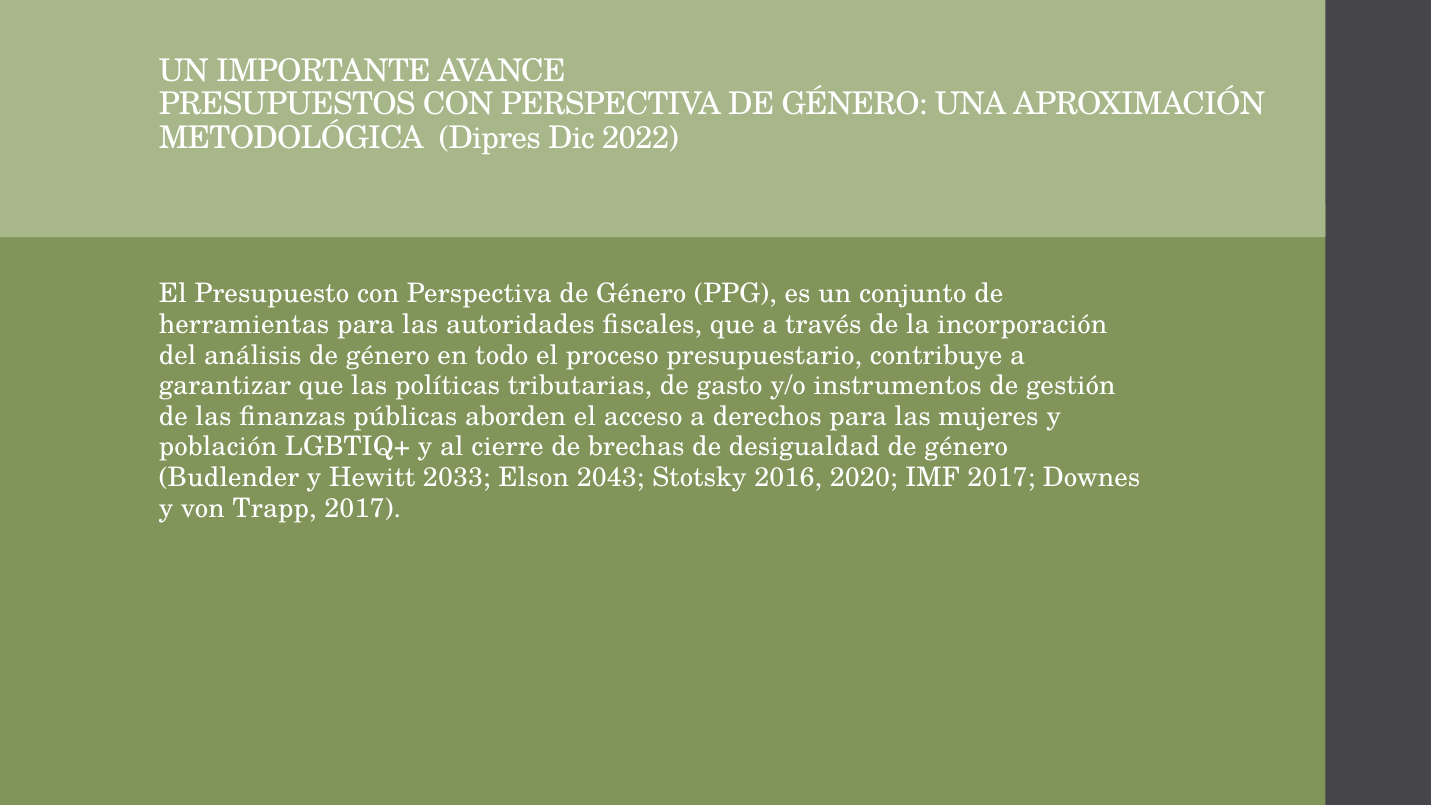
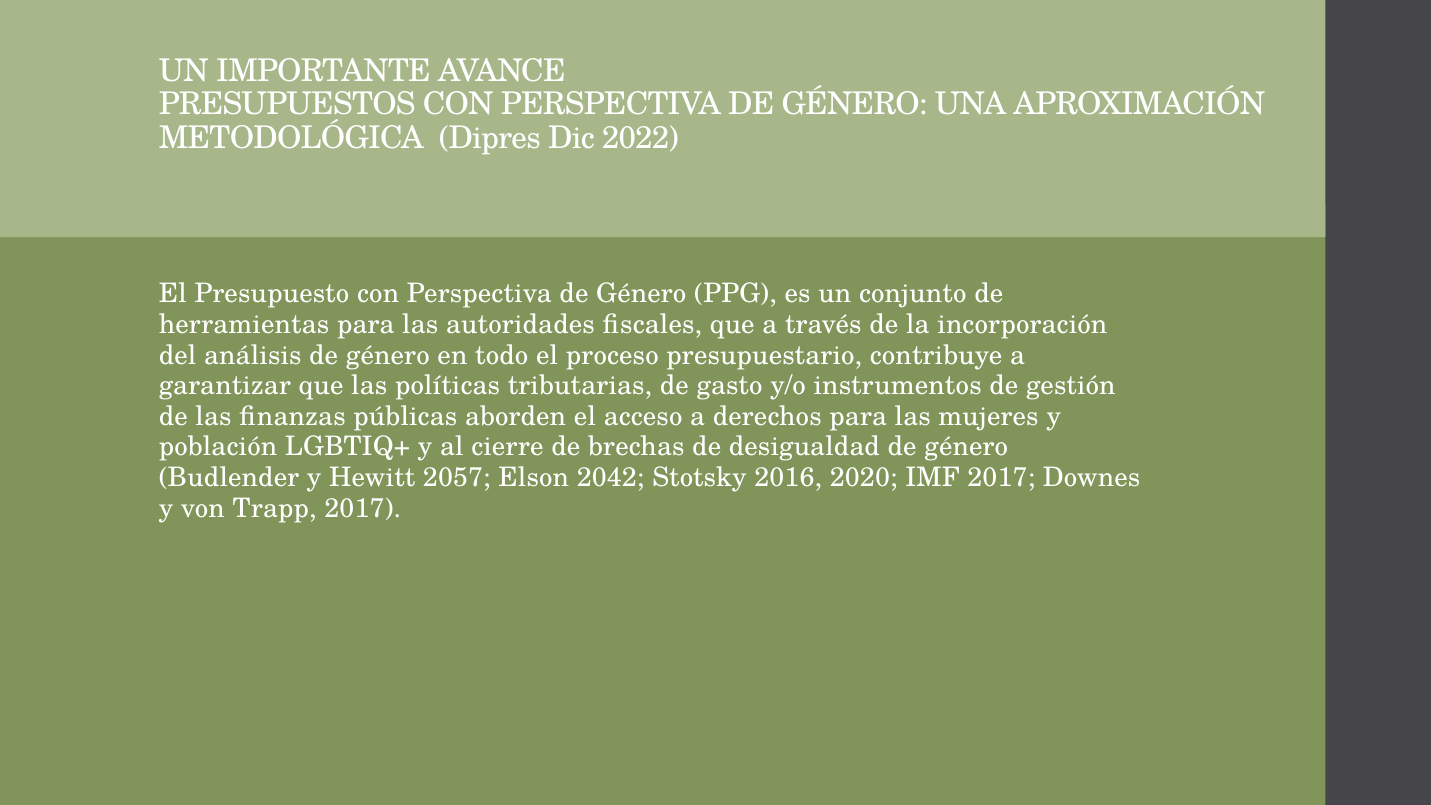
2033: 2033 -> 2057
2043: 2043 -> 2042
